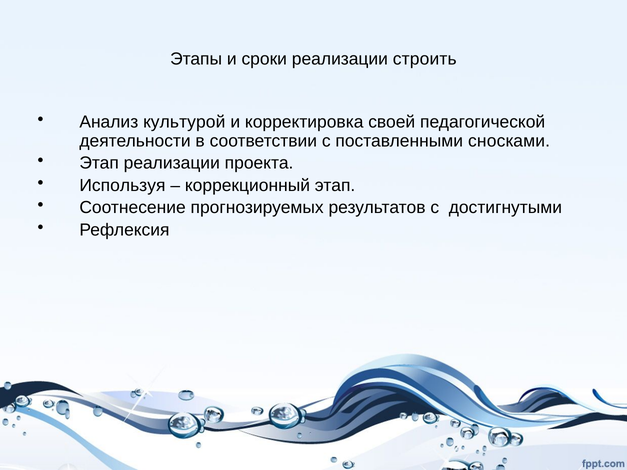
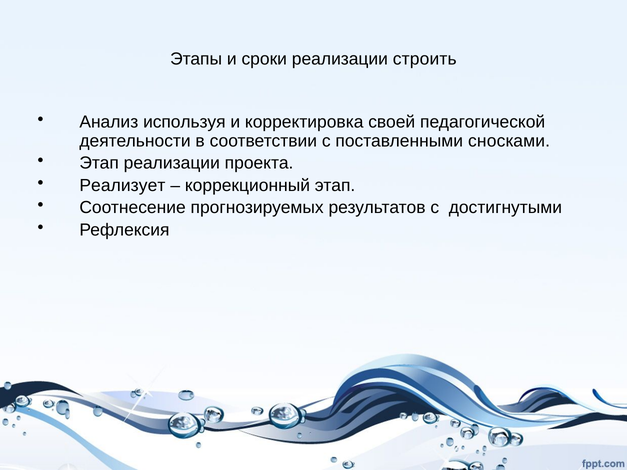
культурой: культурой -> используя
Используя: Используя -> Реализует
